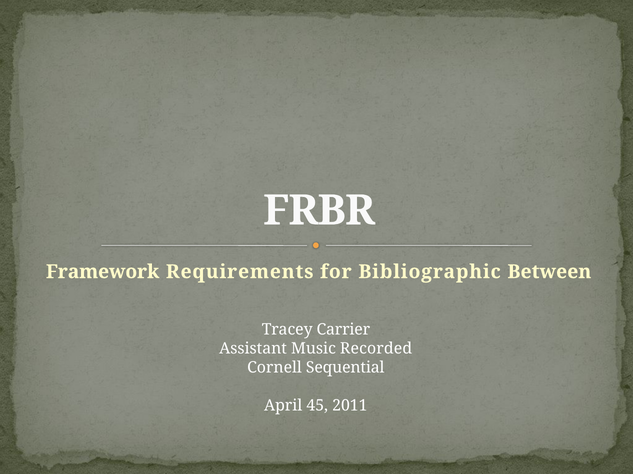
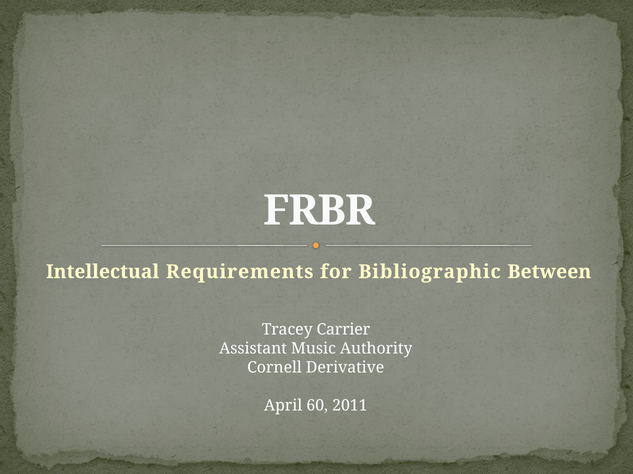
Framework: Framework -> Intellectual
Recorded: Recorded -> Authority
Sequential: Sequential -> Derivative
45: 45 -> 60
